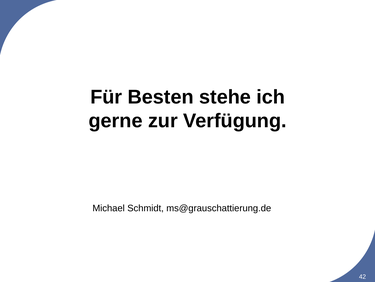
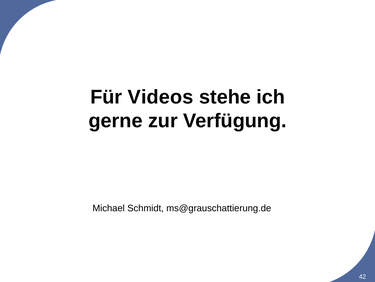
Besten: Besten -> Videos
